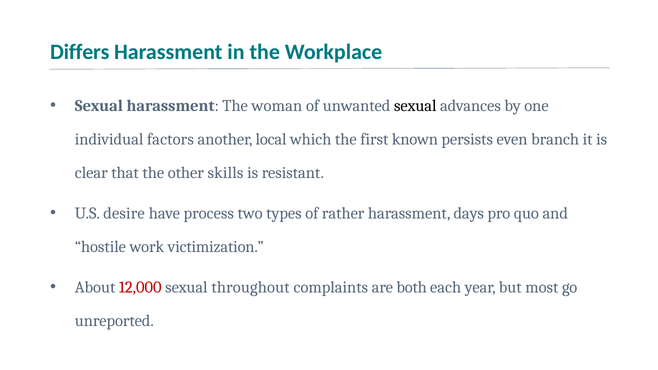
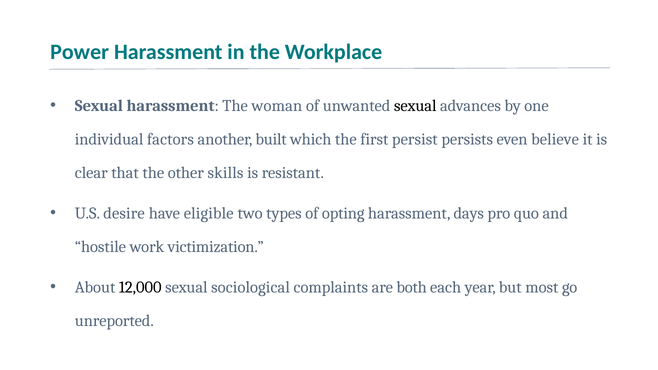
Differs: Differs -> Power
local: local -> built
known: known -> persist
branch: branch -> believe
process: process -> eligible
rather: rather -> opting
12,000 colour: red -> black
throughout: throughout -> sociological
